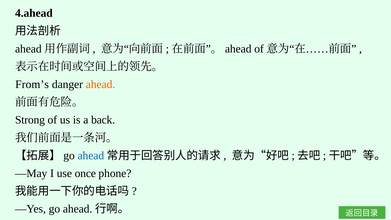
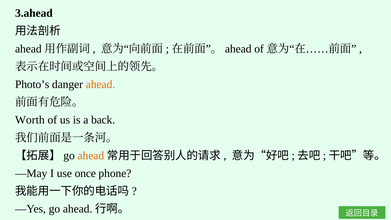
4.ahead: 4.ahead -> 3.ahead
From’s: From’s -> Photo’s
Strong: Strong -> Worth
ahead at (91, 156) colour: blue -> orange
